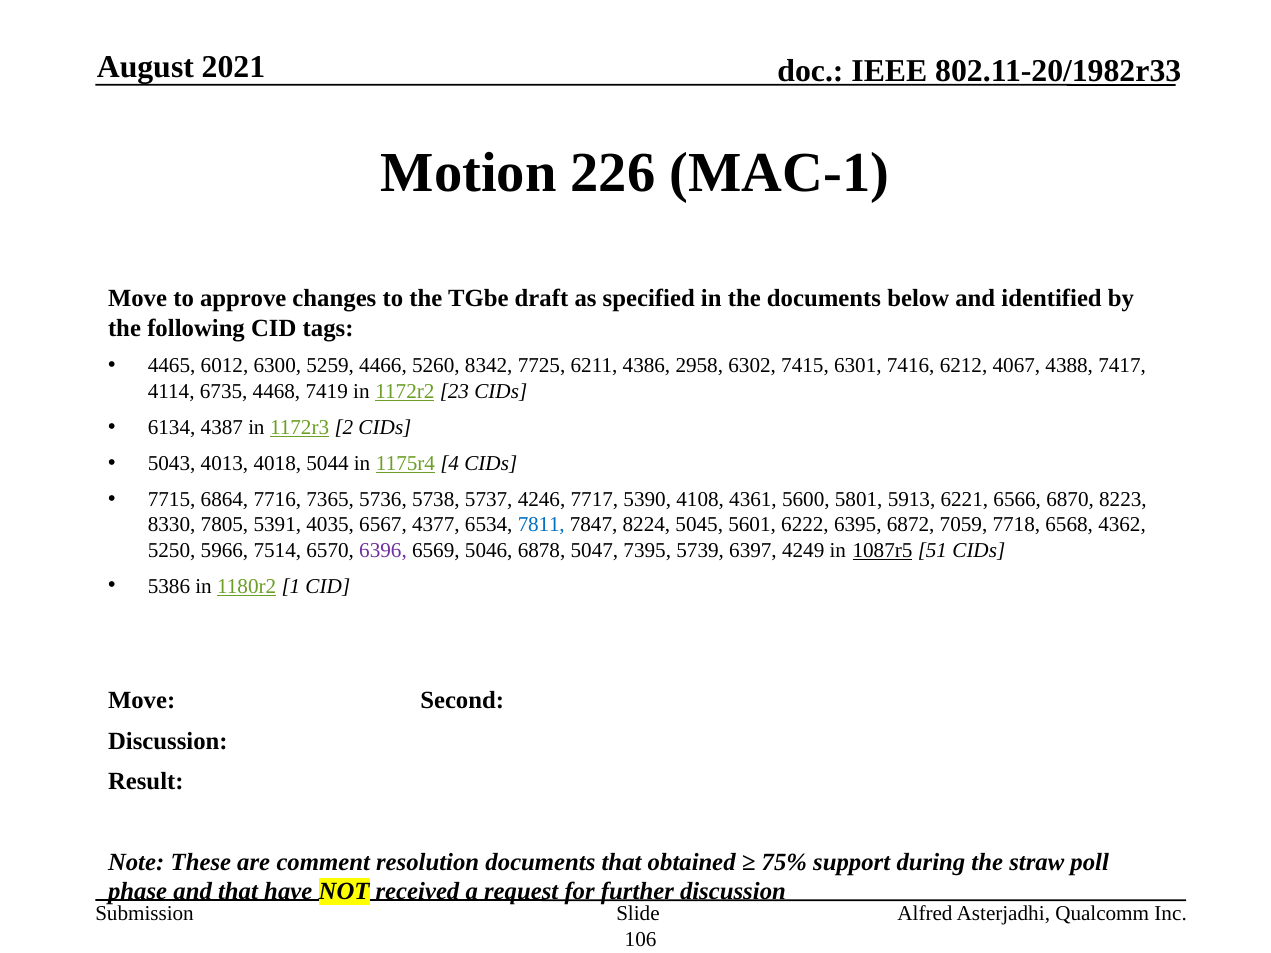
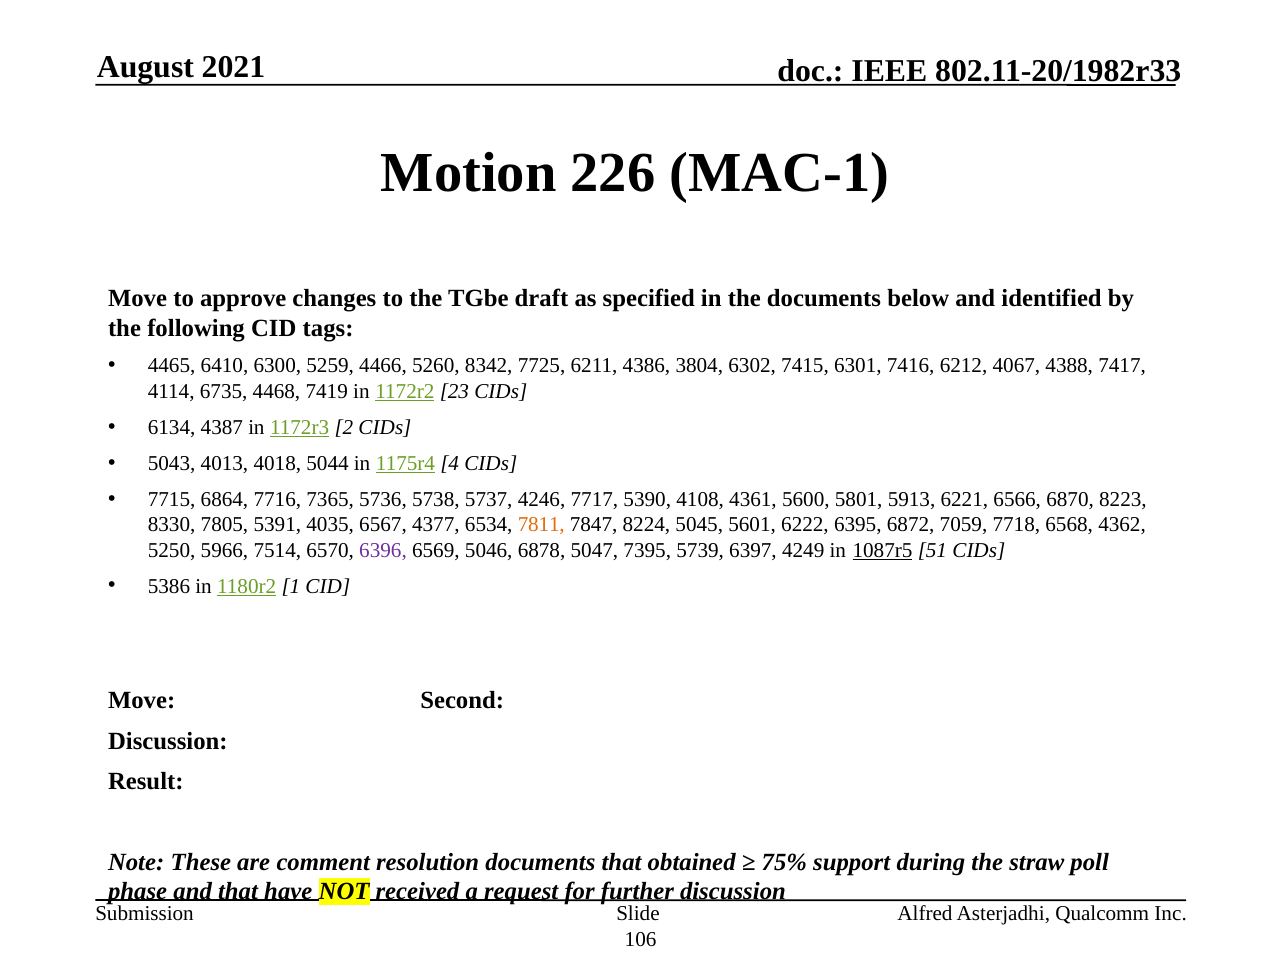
6012: 6012 -> 6410
2958: 2958 -> 3804
7811 colour: blue -> orange
